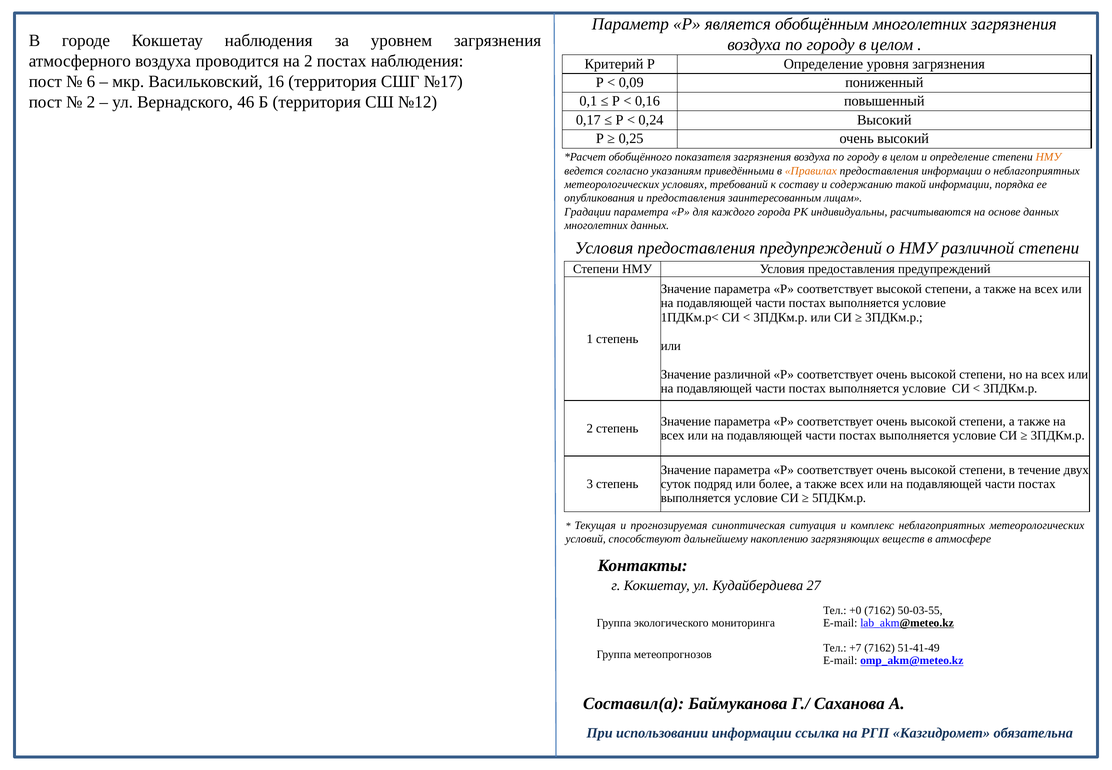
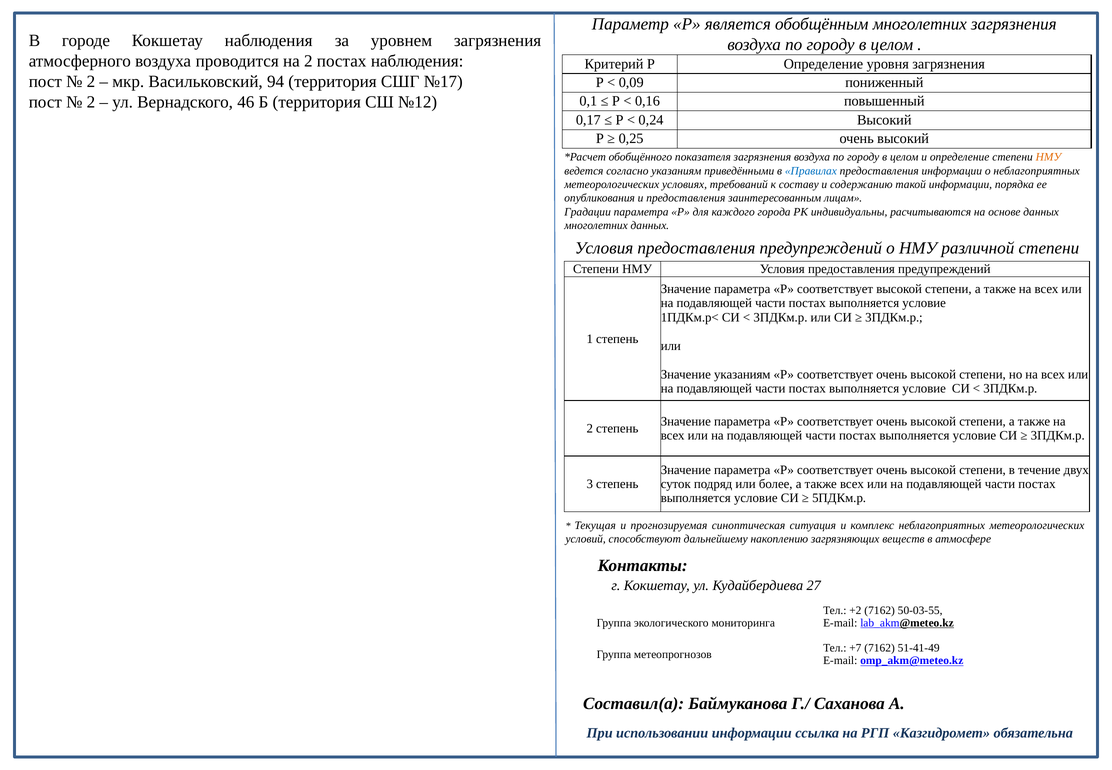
6 at (91, 82): 6 -> 2
16: 16 -> 94
Правилах colour: orange -> blue
Значение различной: различной -> указаниям
+0: +0 -> +2
